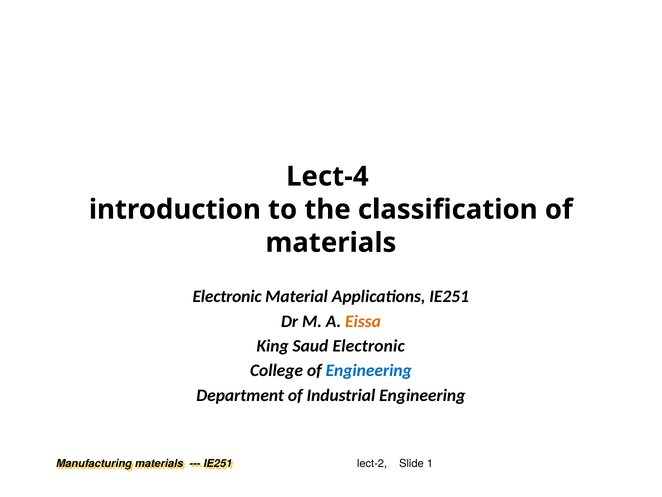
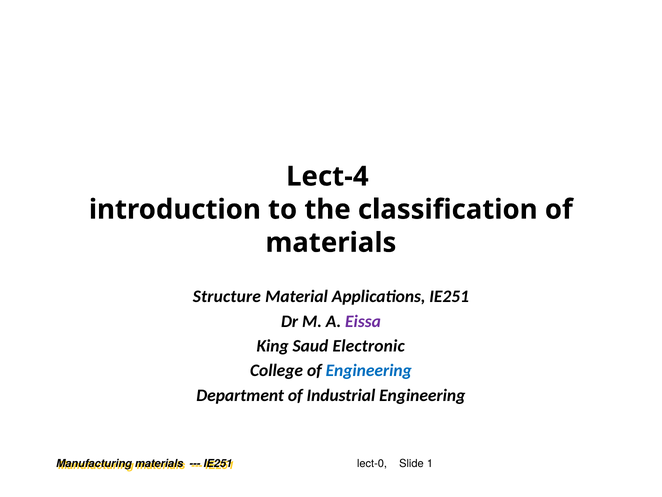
Electronic at (227, 296): Electronic -> Structure
Eissa colour: orange -> purple
lect-2: lect-2 -> lect-0
